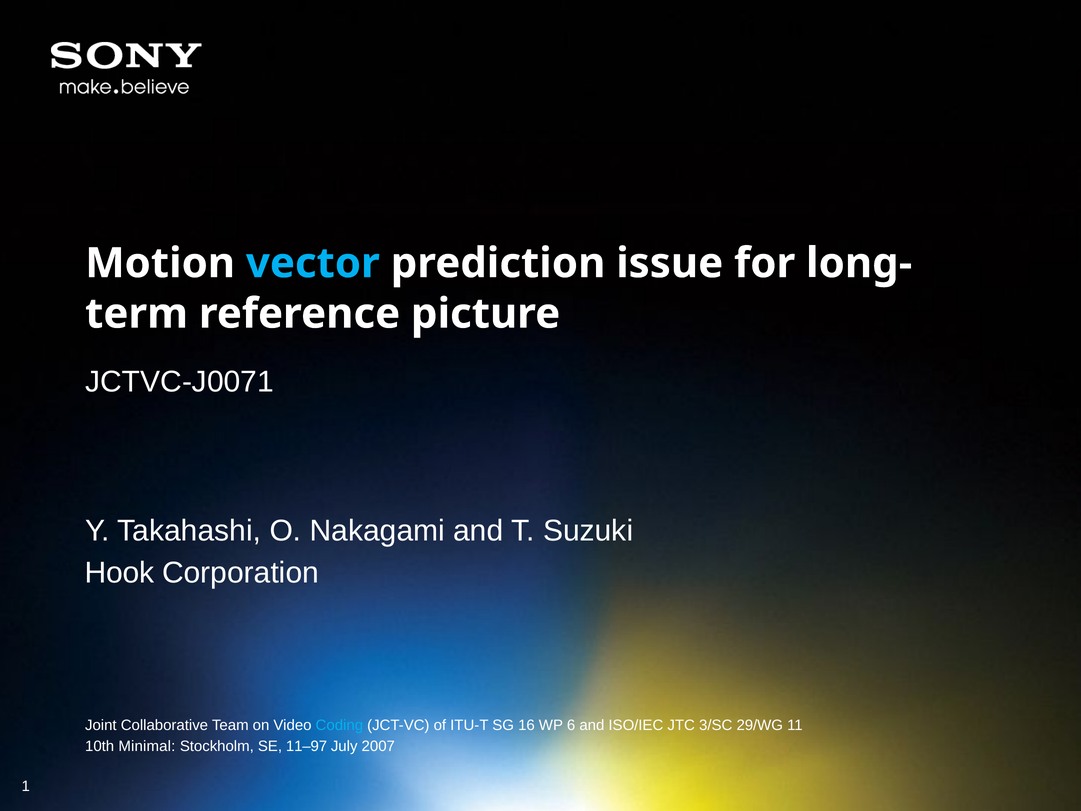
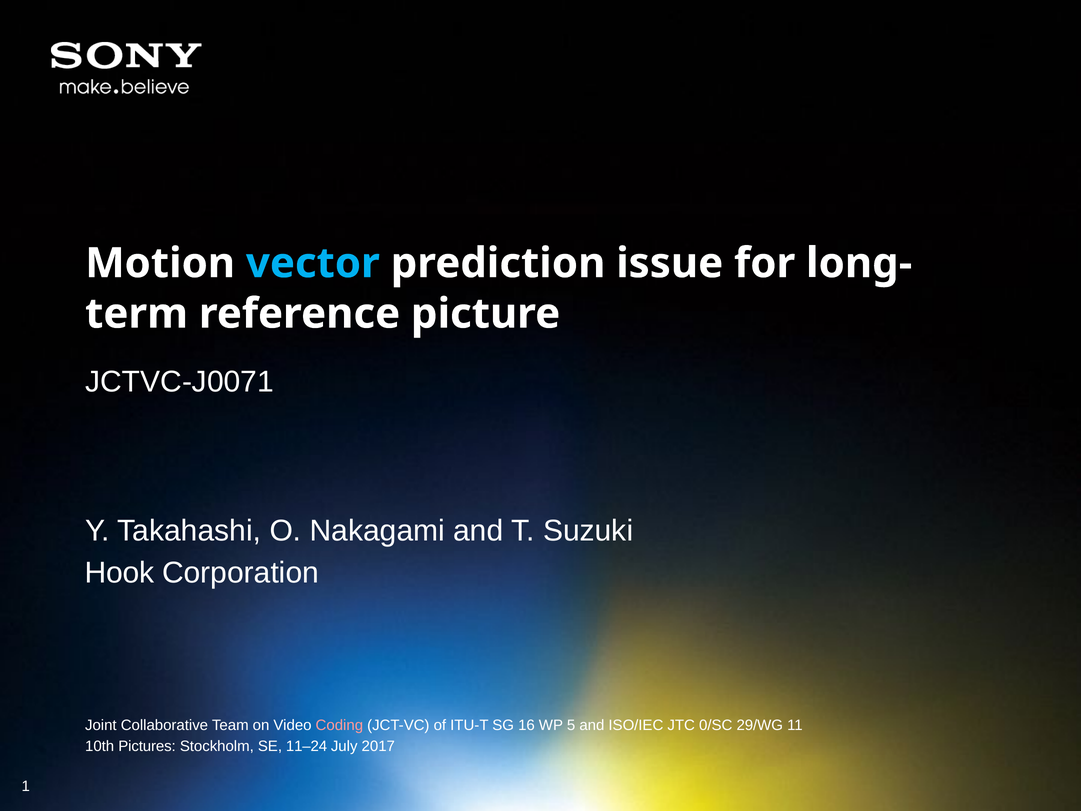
Coding colour: light blue -> pink
6: 6 -> 5
3/SC: 3/SC -> 0/SC
Minimal: Minimal -> Pictures
11–97: 11–97 -> 11–24
2007: 2007 -> 2017
